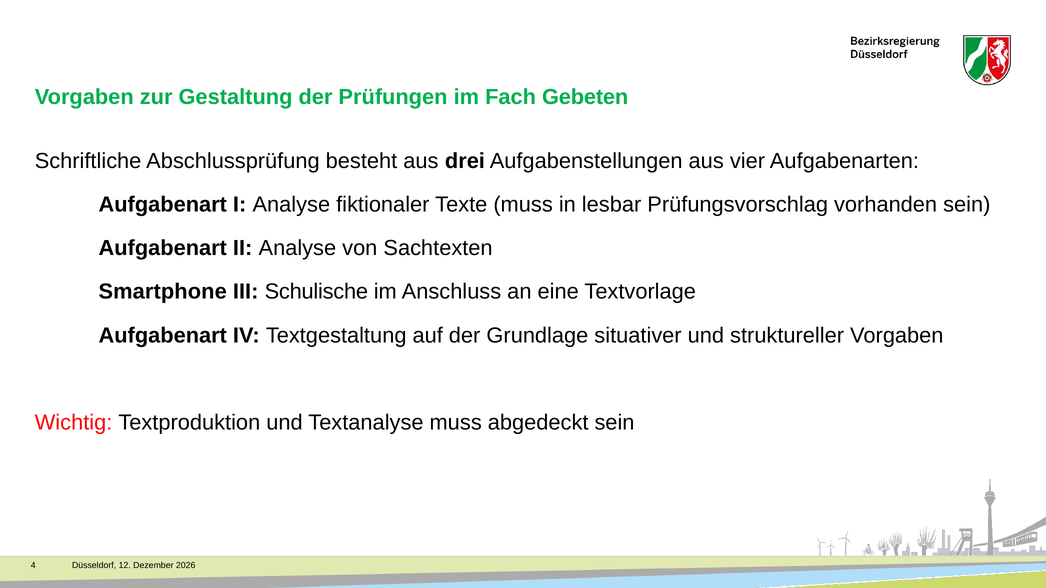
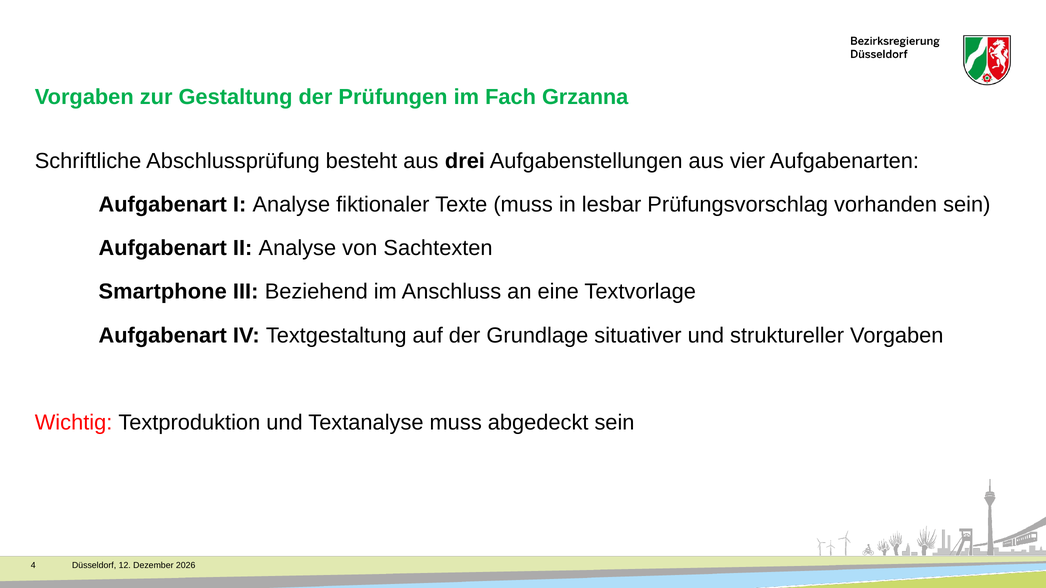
Gebeten: Gebeten -> Grzanna
Schulische: Schulische -> Beziehend
